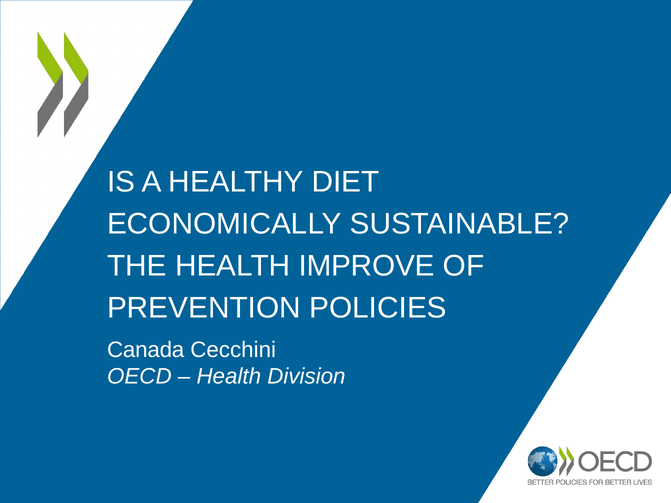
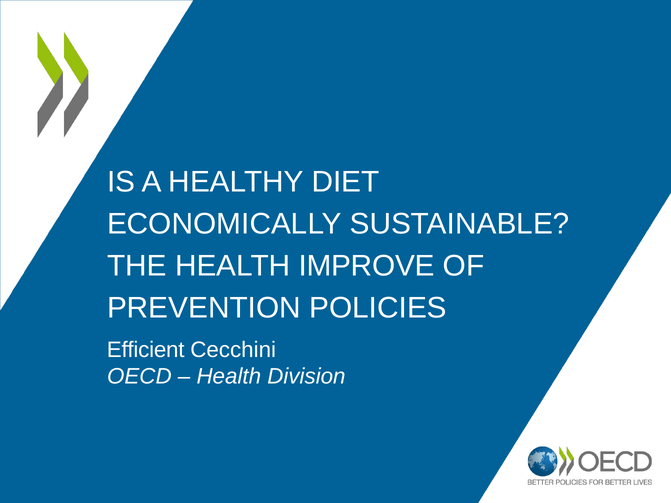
Canada: Canada -> Efficient
